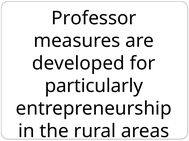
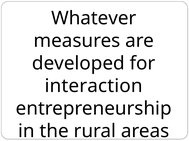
Professor: Professor -> Whatever
particularly: particularly -> interaction
